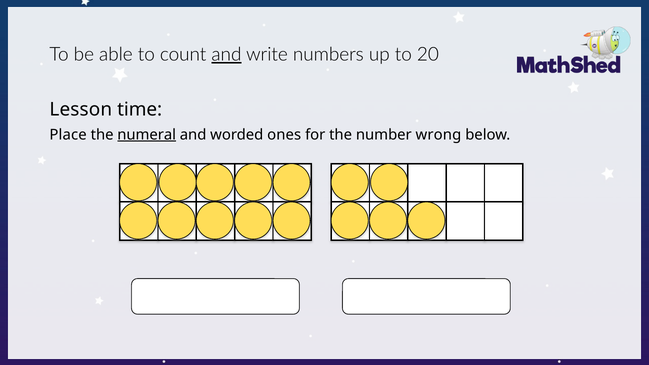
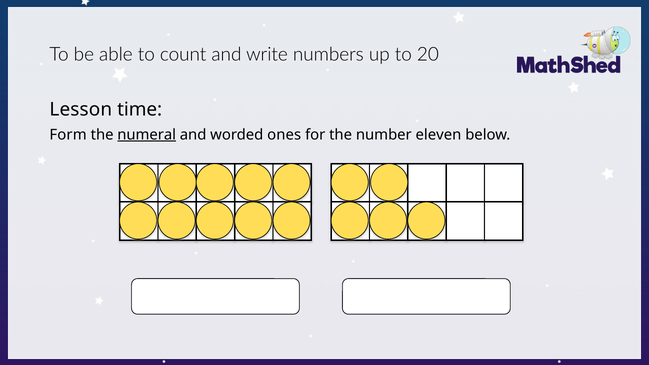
and at (226, 55) underline: present -> none
Place: Place -> Form
wrong: wrong -> eleven
